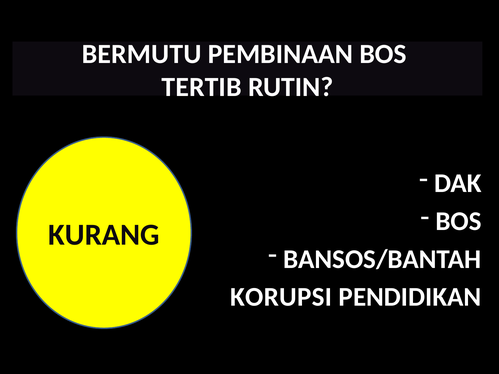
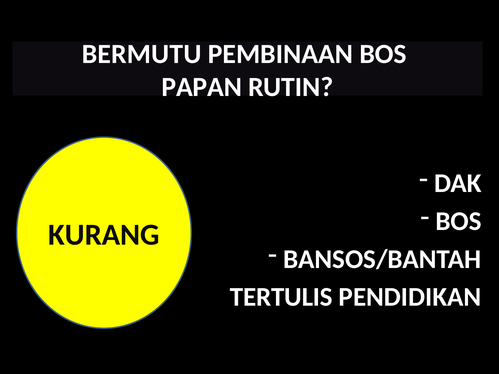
TERTIB: TERTIB -> PAPAN
KORUPSI: KORUPSI -> TERTULIS
